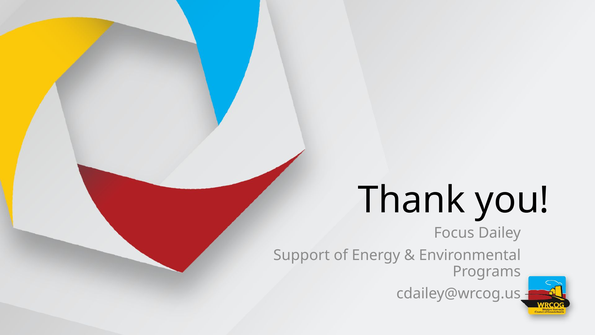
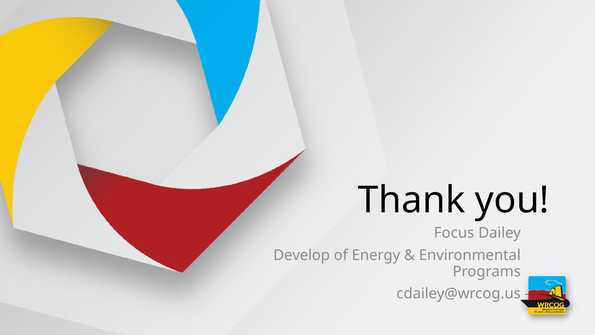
Support: Support -> Develop
